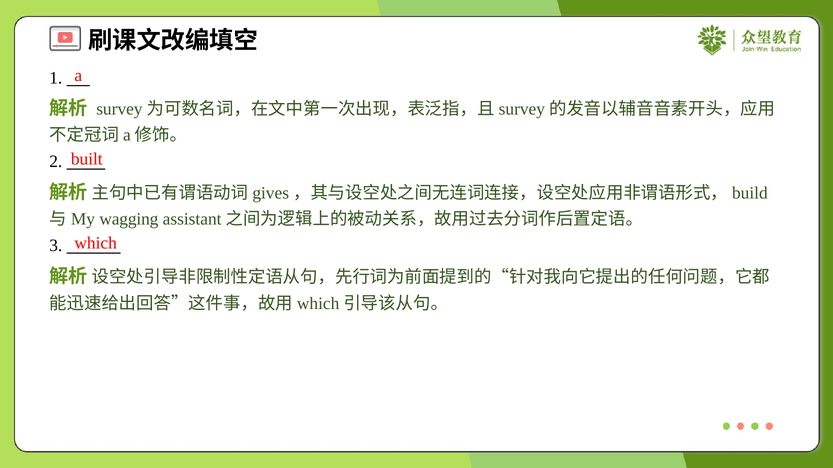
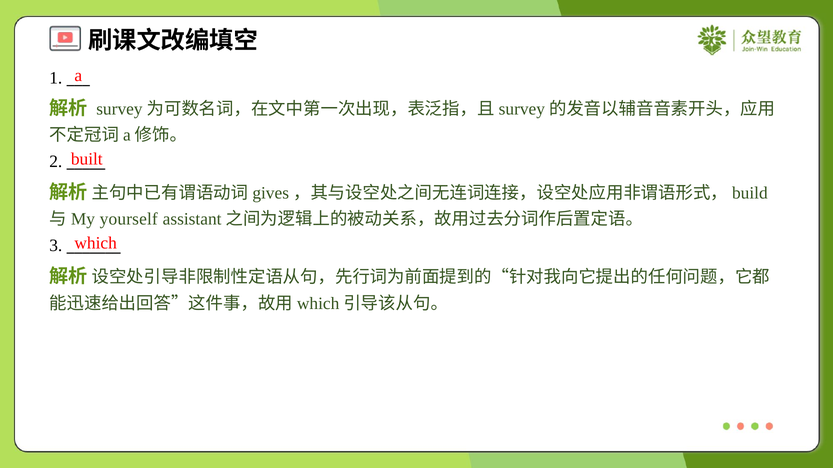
wagging: wagging -> yourself
